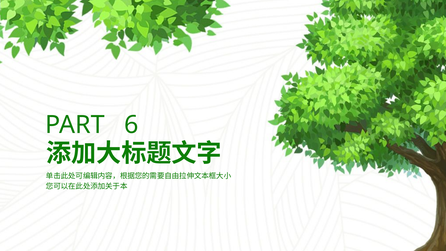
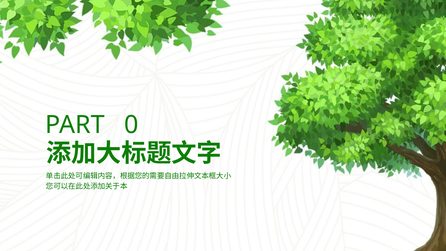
6: 6 -> 0
